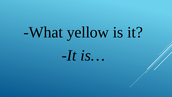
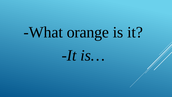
yellow: yellow -> orange
